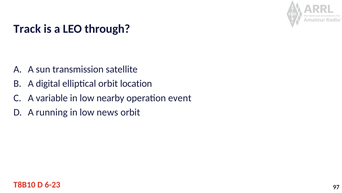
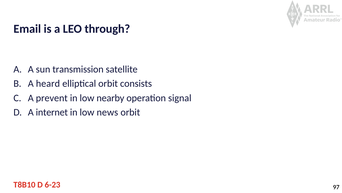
Track: Track -> Email
digital: digital -> heard
location: location -> consists
variable: variable -> prevent
event: event -> signal
running: running -> internet
